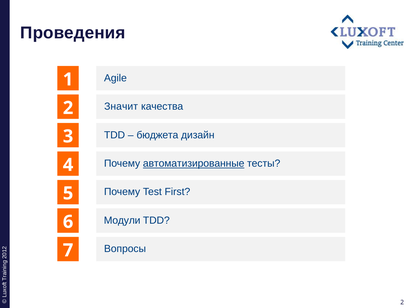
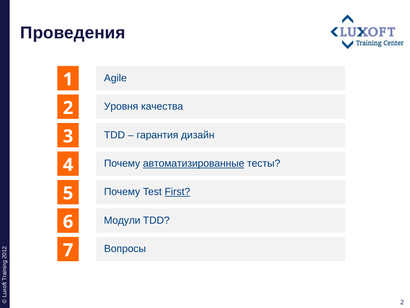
Значит: Значит -> Уровня
бюджета: бюджета -> гарантия
First underline: none -> present
